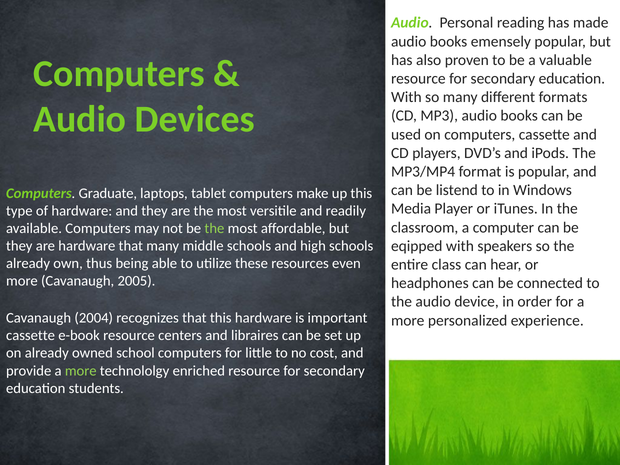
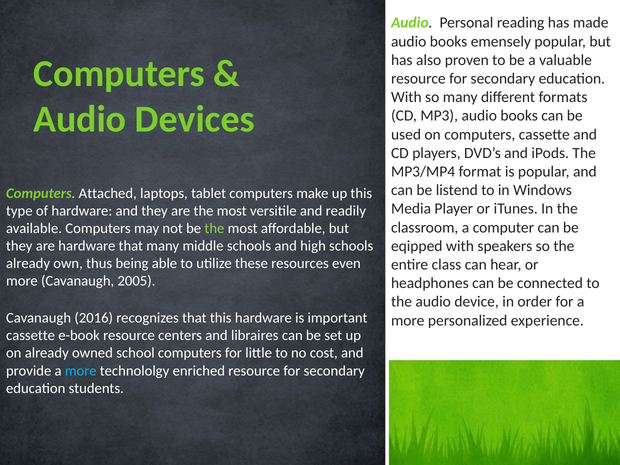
Graduate: Graduate -> Attached
2004: 2004 -> 2016
more at (81, 371) colour: light green -> light blue
